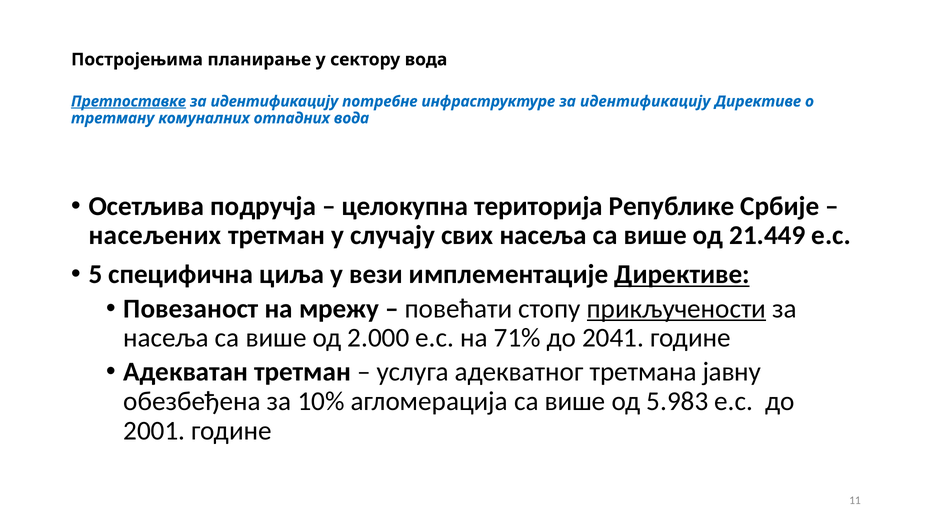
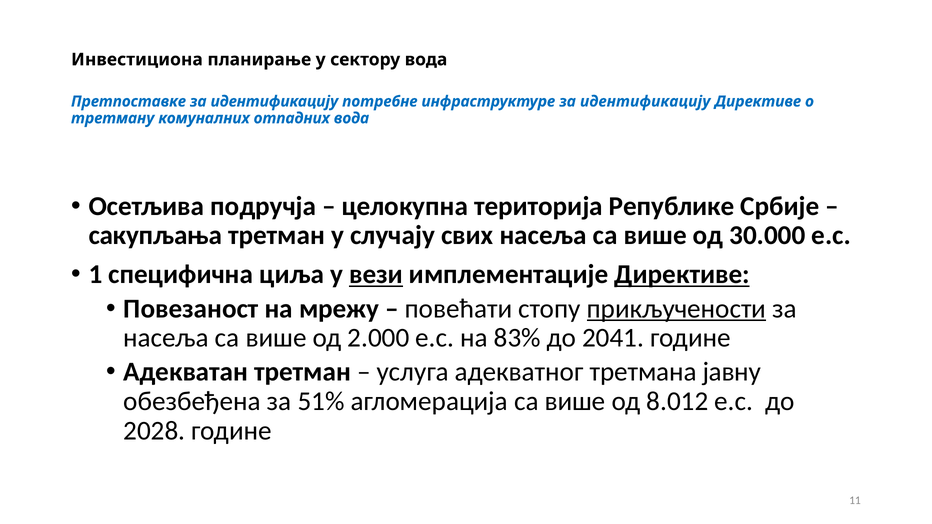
Постројењима: Постројењима -> Инвестициона
Претпоставке underline: present -> none
насељених: насељених -> сакупљања
21.449: 21.449 -> 30.000
5: 5 -> 1
вези underline: none -> present
71%: 71% -> 83%
10%: 10% -> 51%
5.983: 5.983 -> 8.012
2001: 2001 -> 2028
